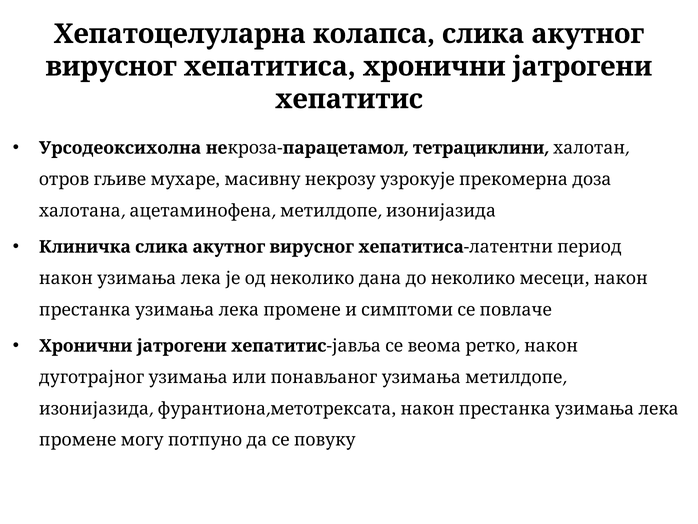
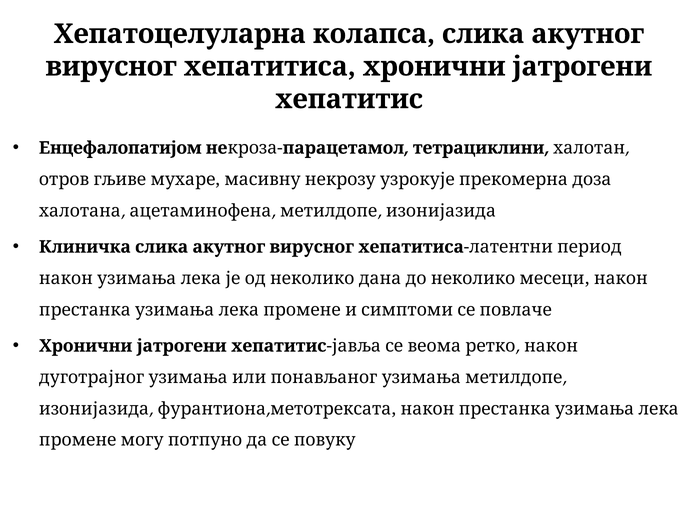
Урсодеоксихолна: Урсодеоксихолна -> Енцефалопатијом
